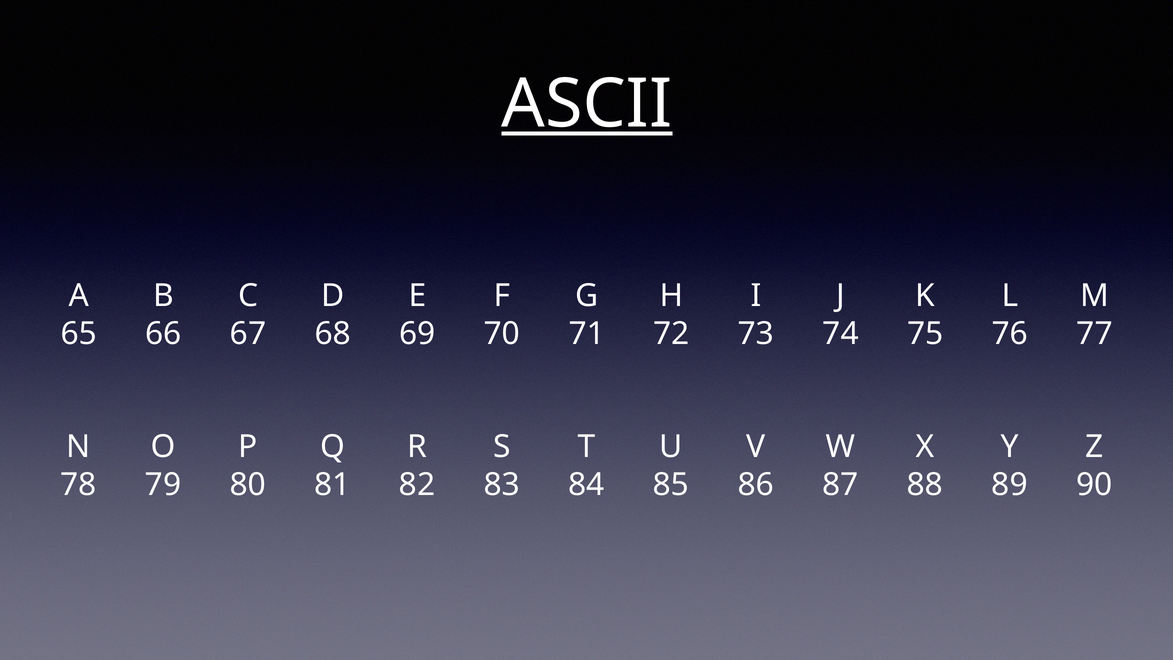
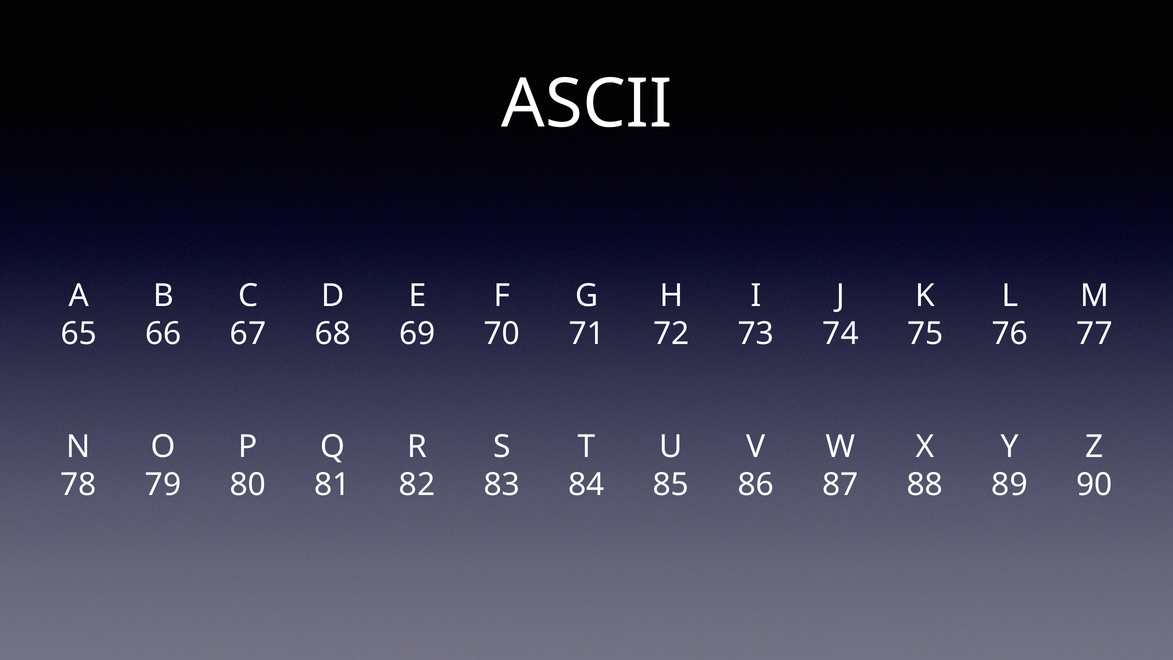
ASCII underline: present -> none
